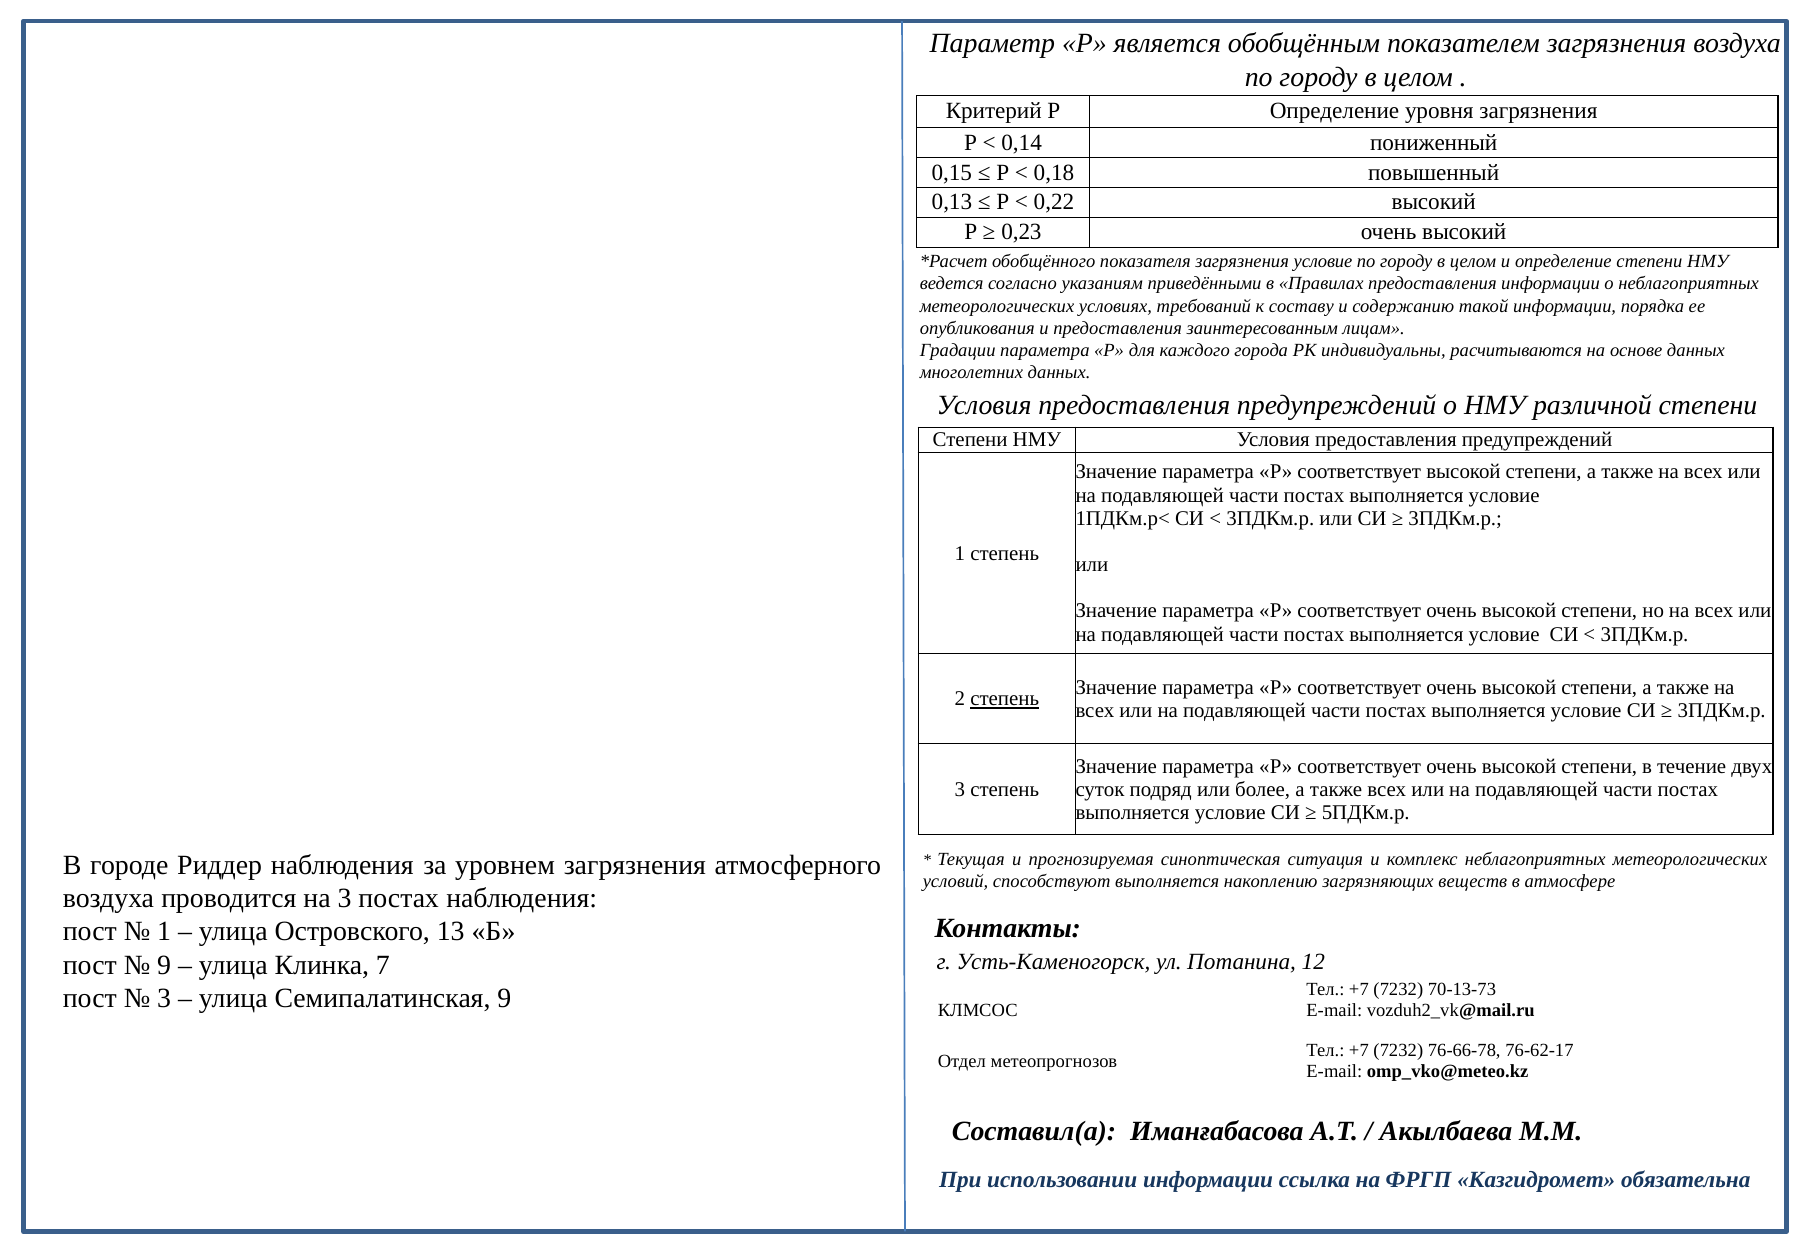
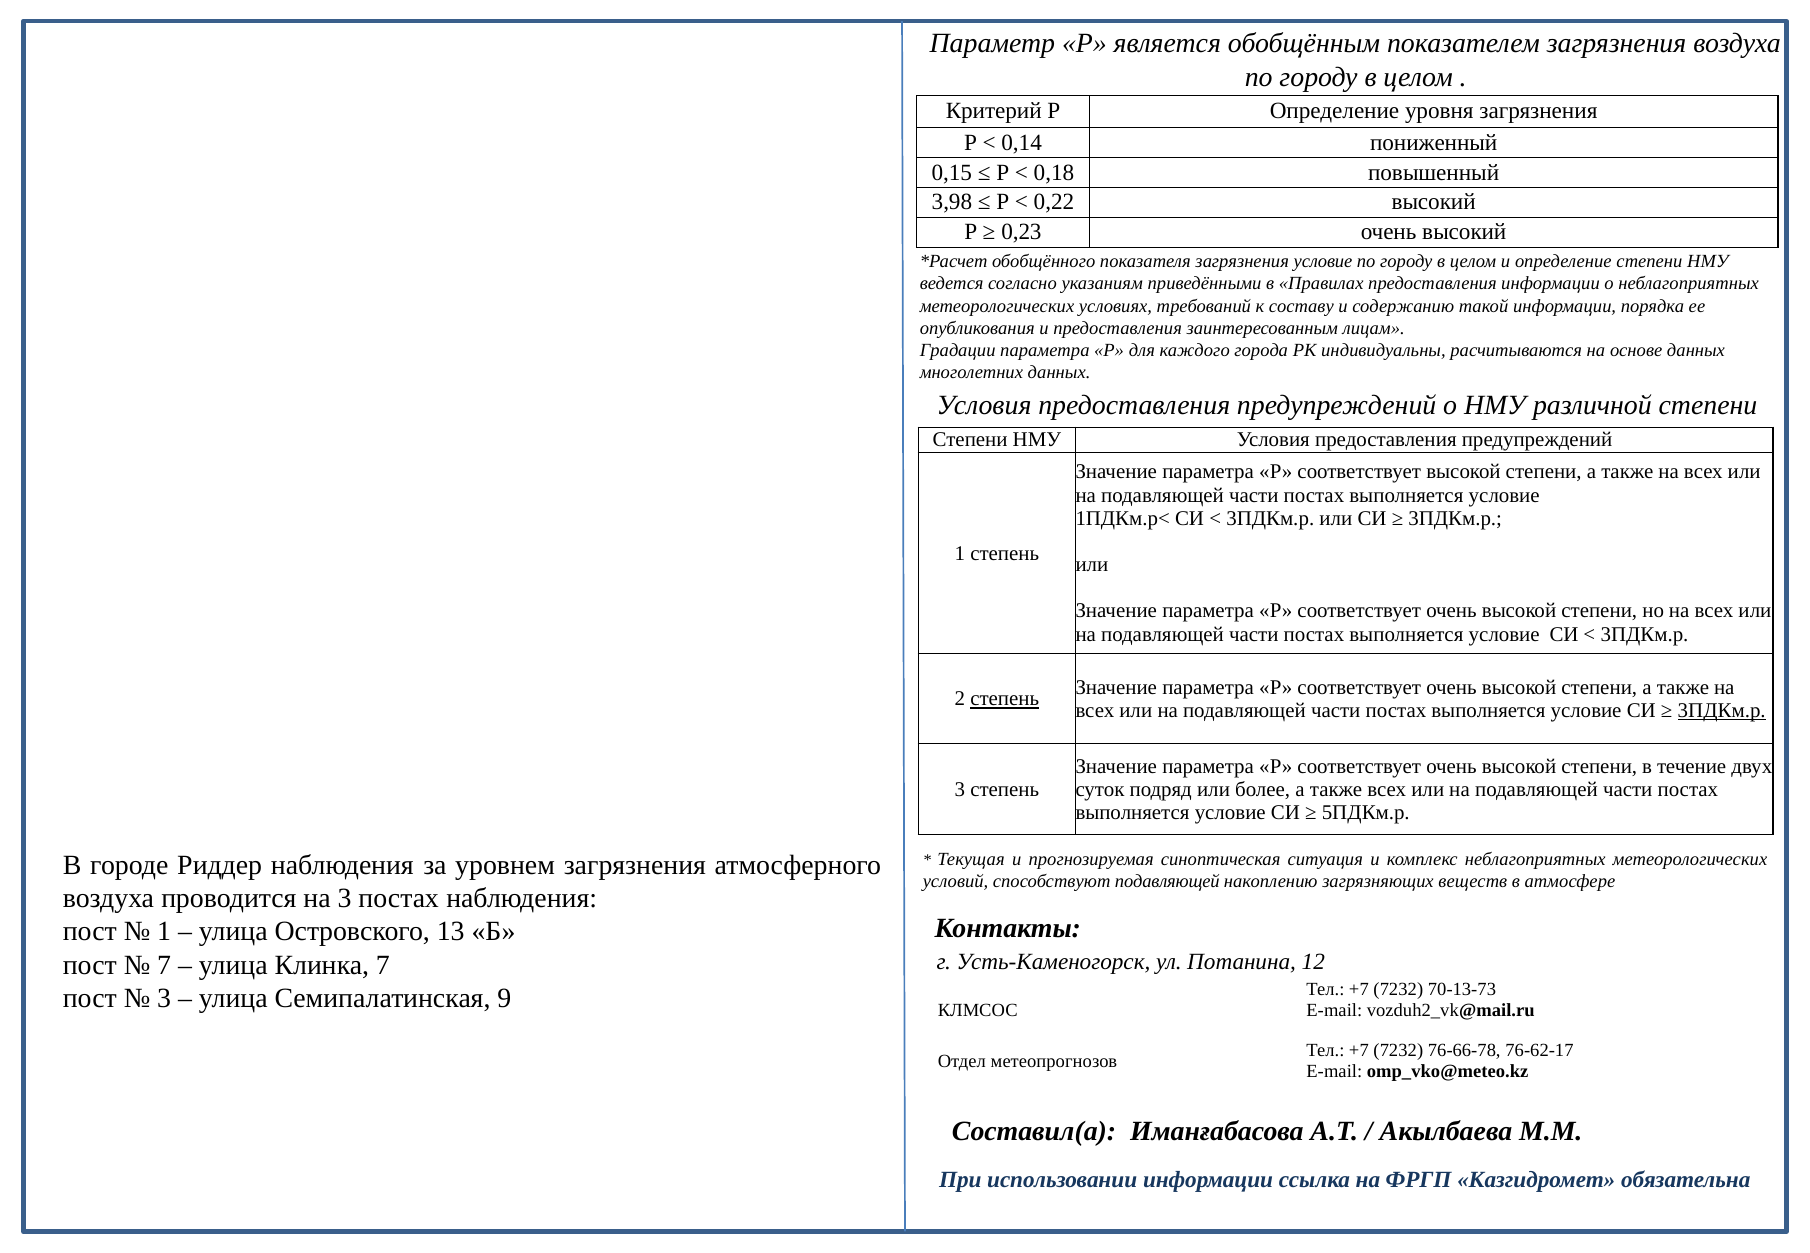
0,13: 0,13 -> 3,98
3ПДКм.р at (1722, 711) underline: none -> present
способствуют выполняется: выполняется -> подавляющей
9 at (164, 965): 9 -> 7
